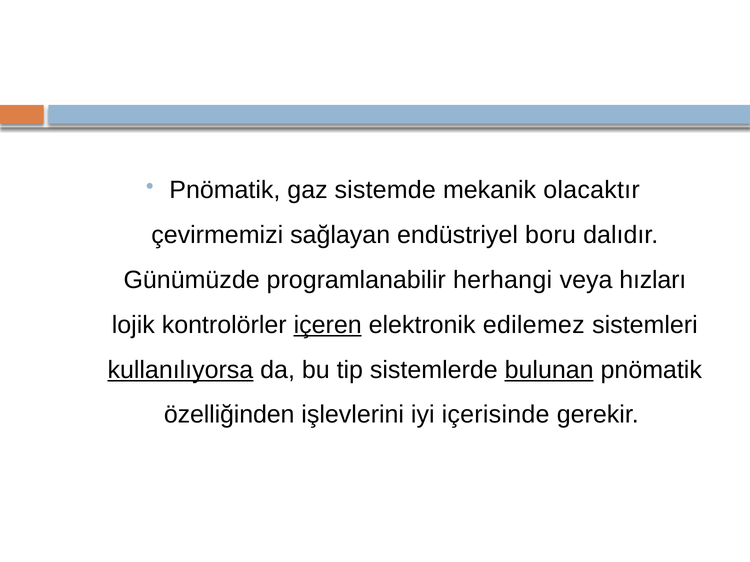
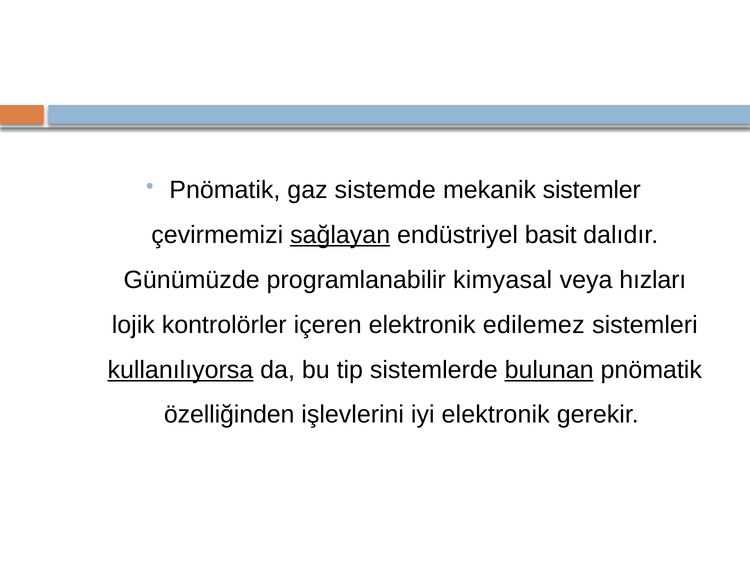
olacaktır: olacaktır -> sistemler
sağlayan underline: none -> present
boru: boru -> basit
herhangi: herhangi -> kimyasal
içeren underline: present -> none
iyi içerisinde: içerisinde -> elektronik
